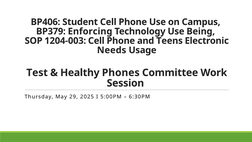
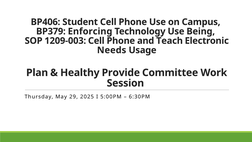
1204-003: 1204-003 -> 1209-003
Teens: Teens -> Teach
Test: Test -> Plan
Phones: Phones -> Provide
